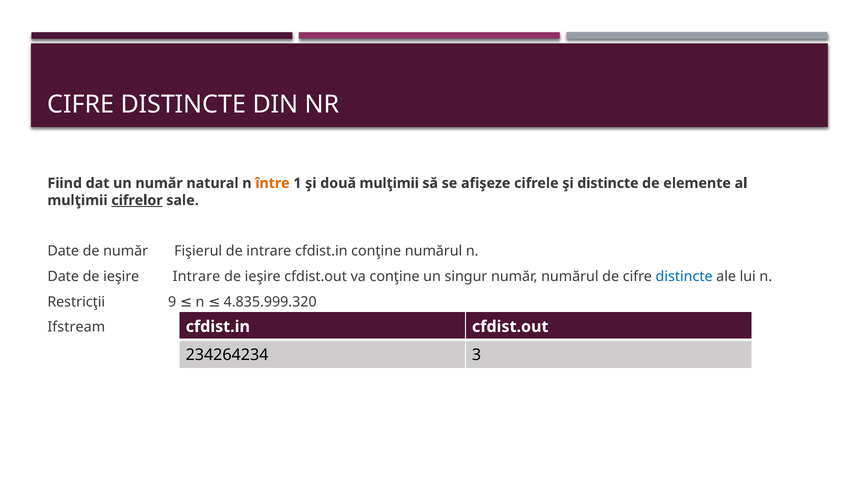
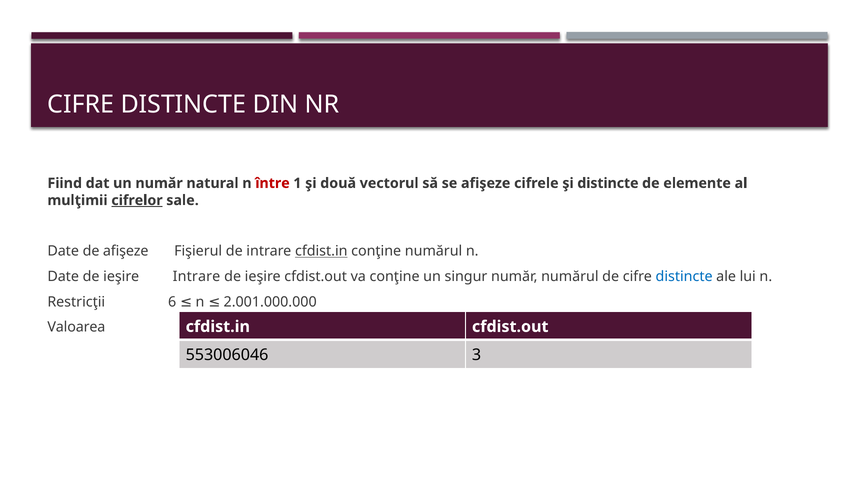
între colour: orange -> red
două mulţimii: mulţimii -> vectorul
de număr: număr -> afişeze
cfdist.in at (321, 251) underline: none -> present
9: 9 -> 6
4.835.999.320: 4.835.999.320 -> 2.001.000.000
Ifstream: Ifstream -> Valoarea
234264234: 234264234 -> 553006046
